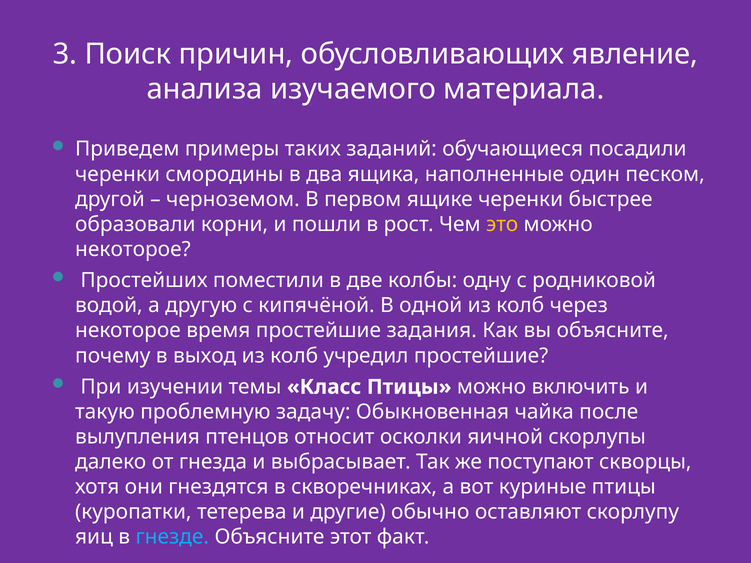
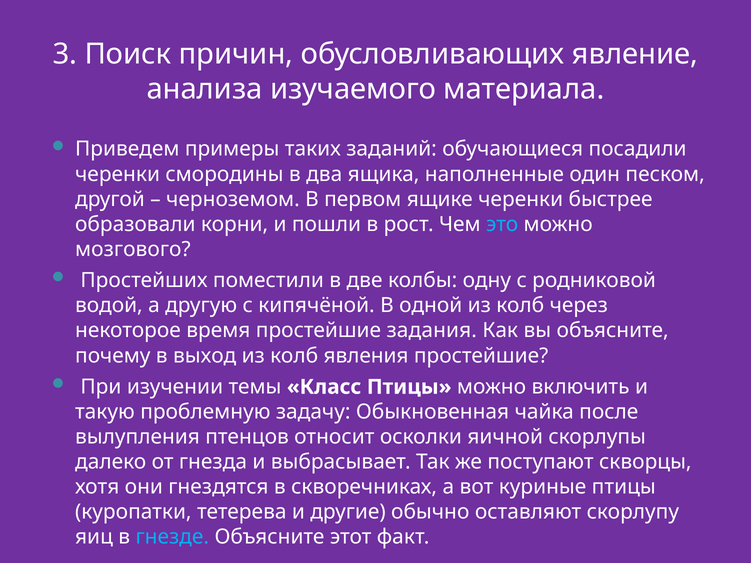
это colour: yellow -> light blue
некоторое at (133, 249): некоторое -> мозгового
учредил: учредил -> явления
